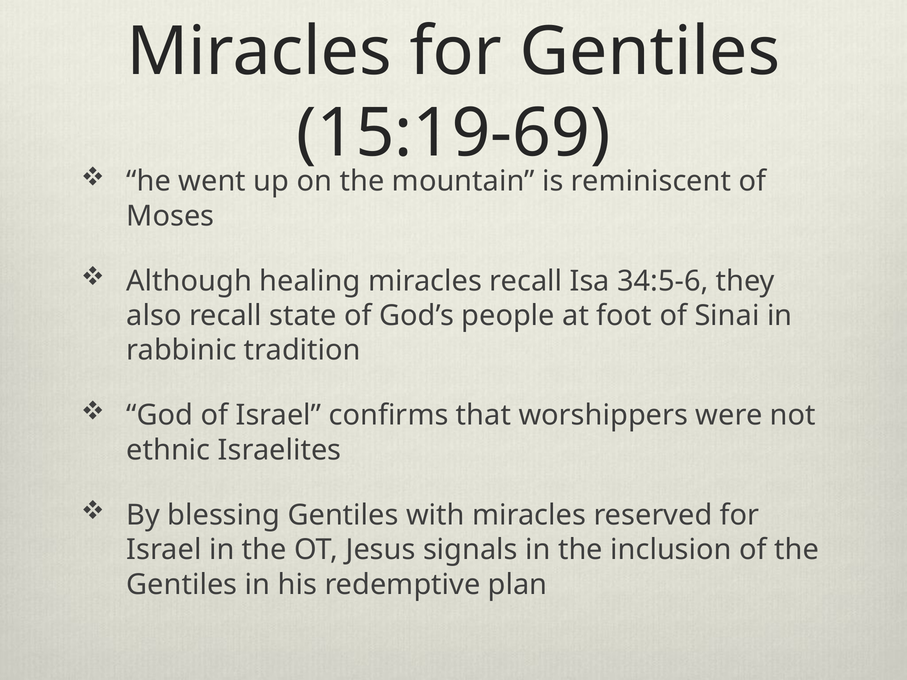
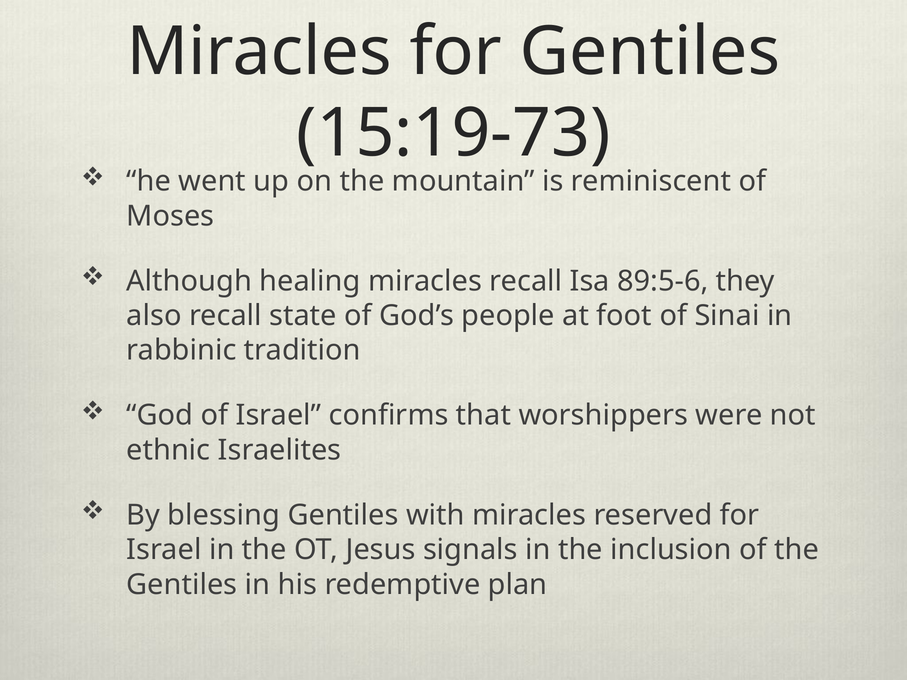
15:19-69: 15:19-69 -> 15:19-73
34:5-6: 34:5-6 -> 89:5-6
